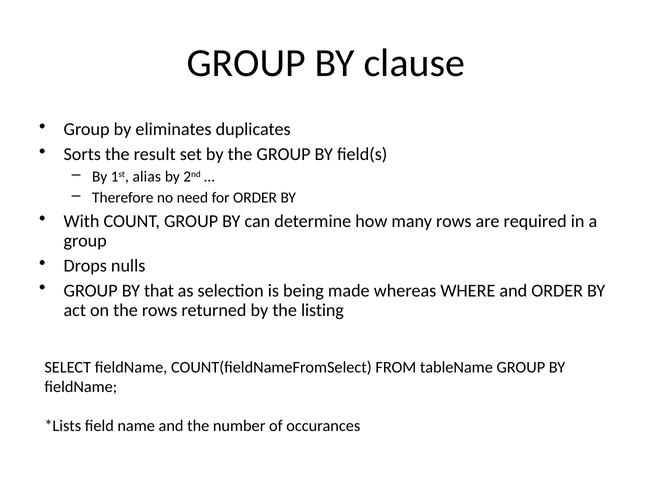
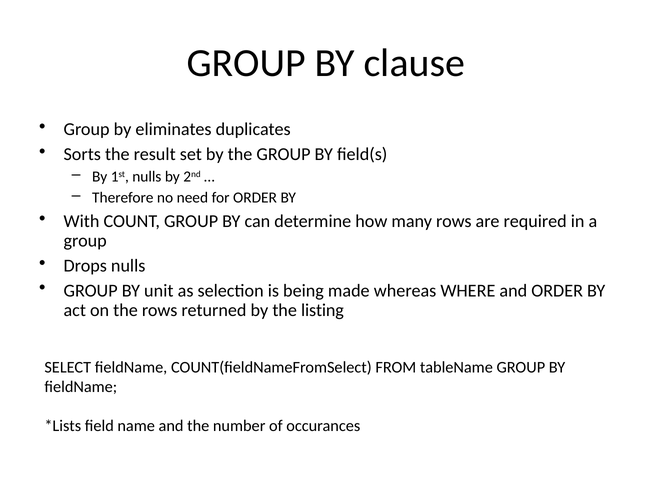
1st alias: alias -> nulls
that: that -> unit
